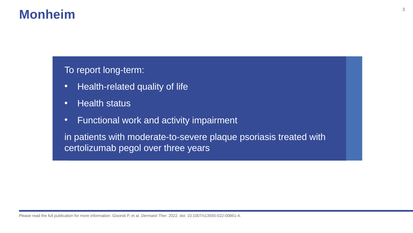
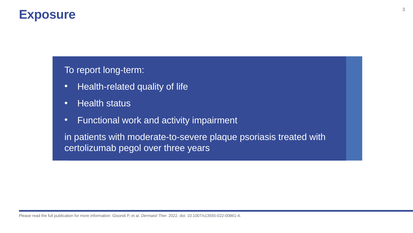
Monheim: Monheim -> Exposure
